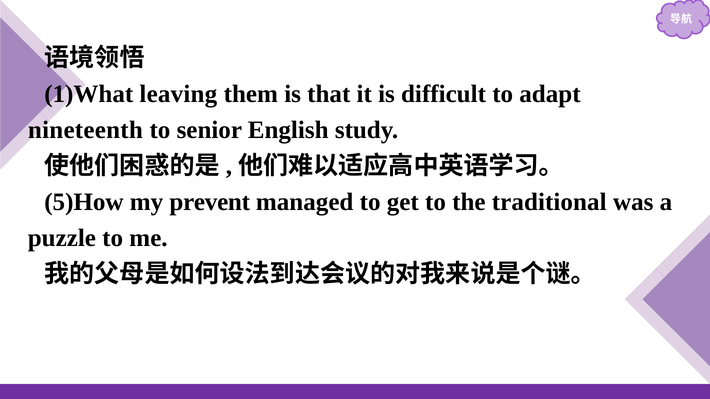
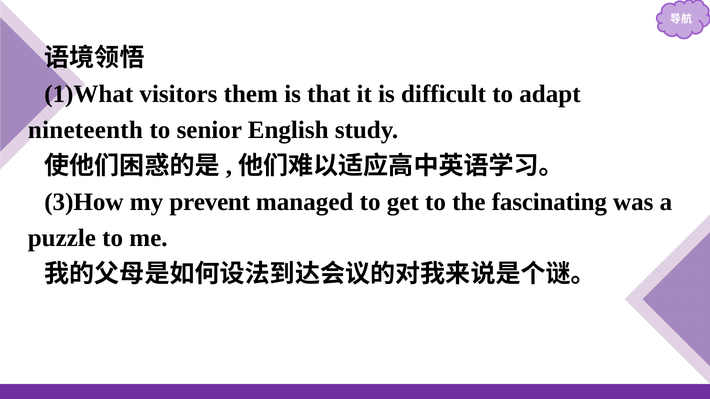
leaving: leaving -> visitors
5)How: 5)How -> 3)How
traditional: traditional -> fascinating
